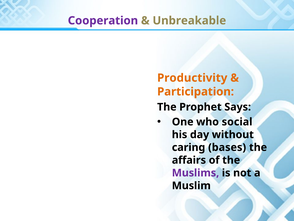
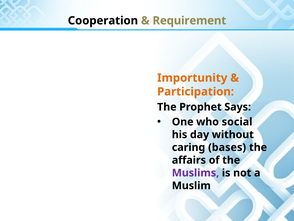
Cooperation colour: purple -> black
Unbreakable: Unbreakable -> Requirement
Productivity: Productivity -> Importunity
